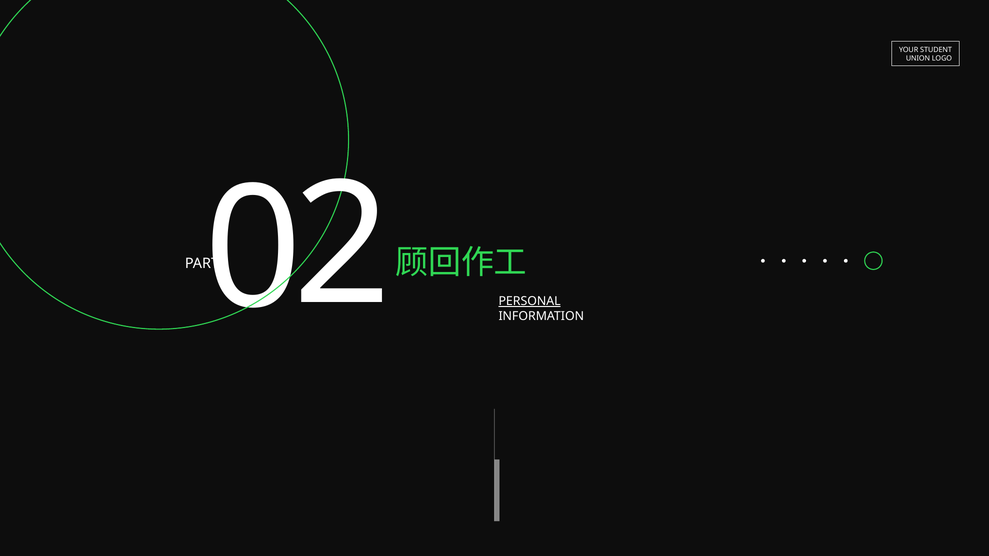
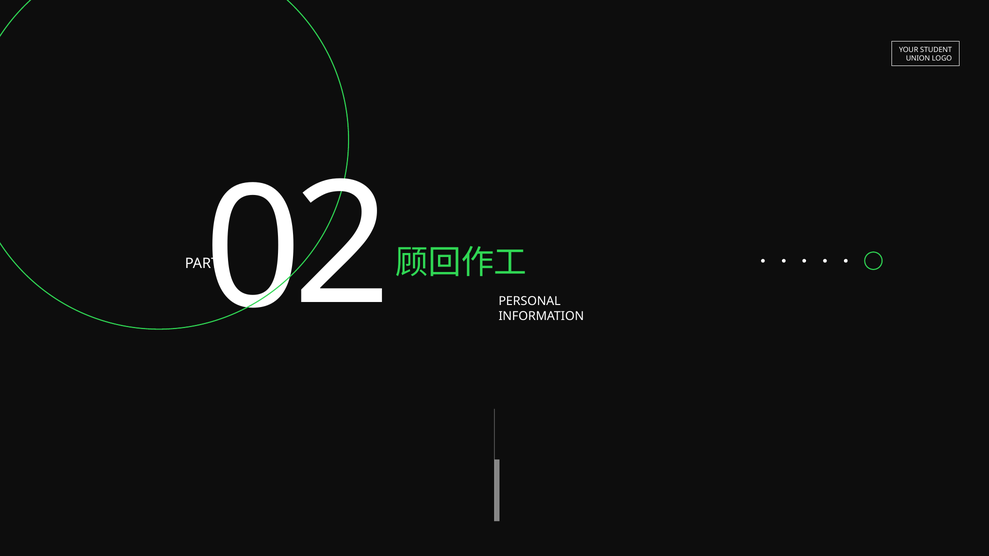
PERSONAL underline: present -> none
